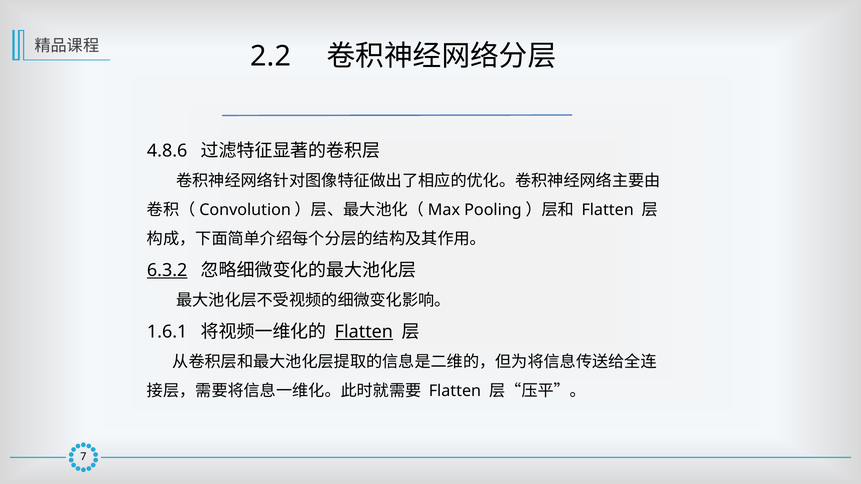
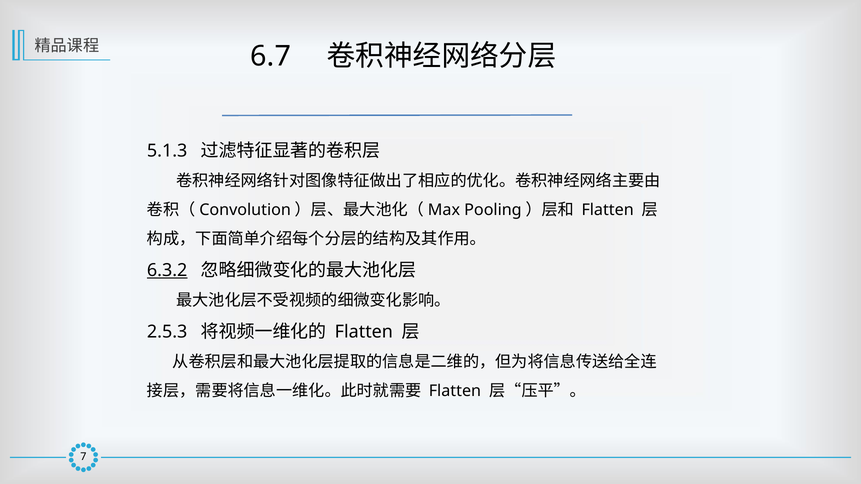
2.2: 2.2 -> 6.7
4.8.6: 4.8.6 -> 5.1.3
1.6.1: 1.6.1 -> 2.5.3
Flatten at (364, 332) underline: present -> none
